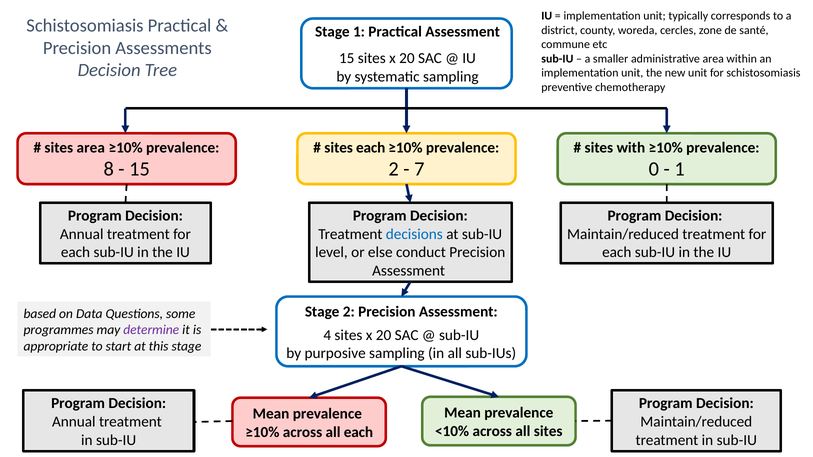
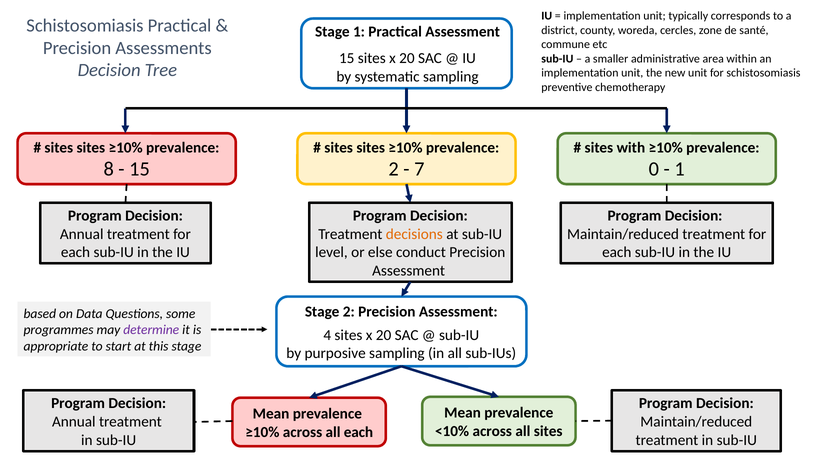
area at (91, 148): area -> sites
each at (371, 148): each -> sites
decisions colour: blue -> orange
